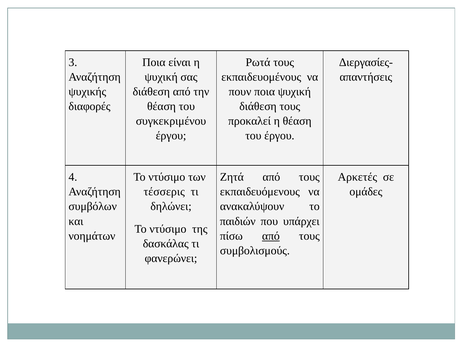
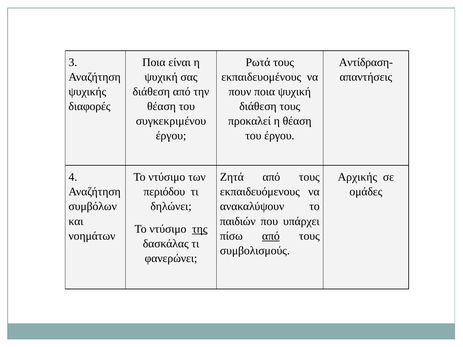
Διεργασίες-: Διεργασίες- -> Αντίδραση-
Αρκετές: Αρκετές -> Αρχικής
τέσσερις: τέσσερις -> περιόδου
της underline: none -> present
